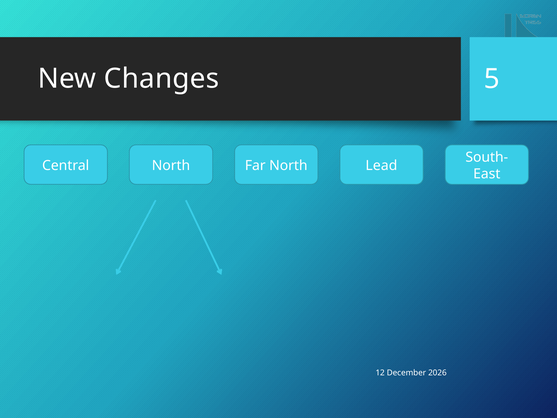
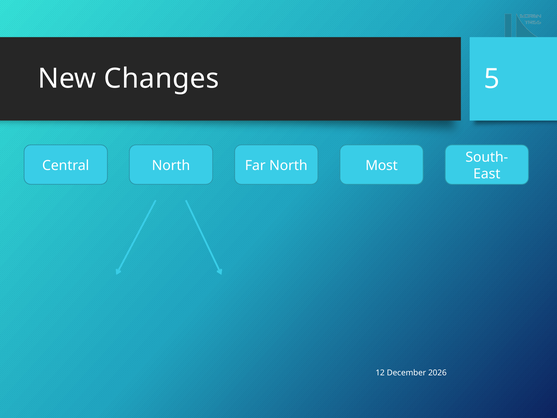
Lead: Lead -> Most
